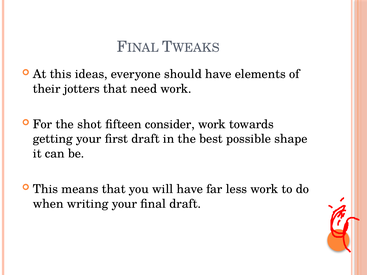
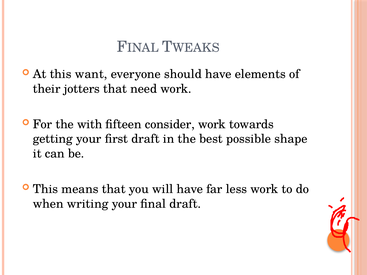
ideas: ideas -> want
shot: shot -> with
